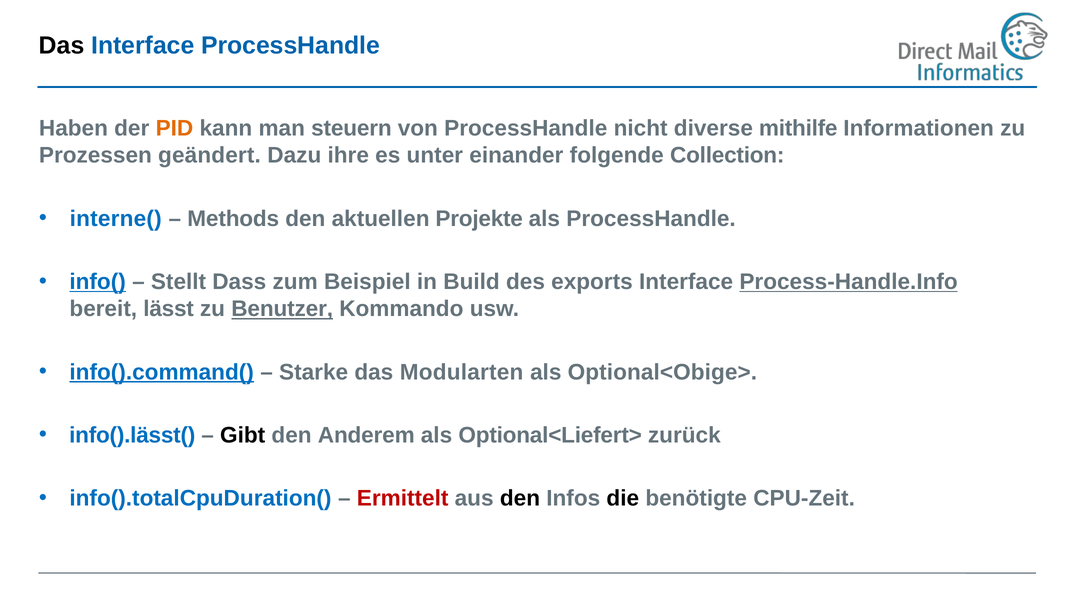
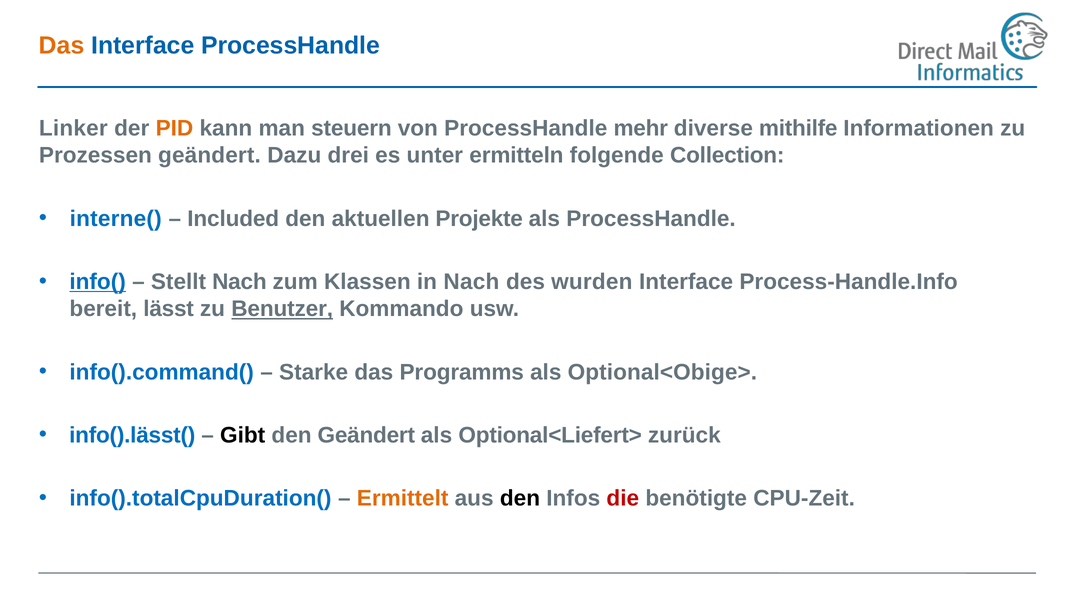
Das at (62, 46) colour: black -> orange
Haben: Haben -> Linker
nicht: nicht -> mehr
ihre: ihre -> drei
einander: einander -> ermitteln
Methods: Methods -> Included
Stellt Dass: Dass -> Nach
Beispiel: Beispiel -> Klassen
in Build: Build -> Nach
exports: exports -> wurden
Process-Handle.Info underline: present -> none
info().command( underline: present -> none
Modularten: Modularten -> Programms
den Anderem: Anderem -> Geändert
Ermittelt colour: red -> orange
die colour: black -> red
